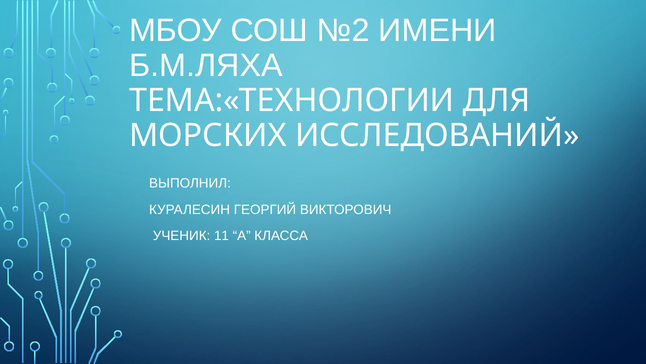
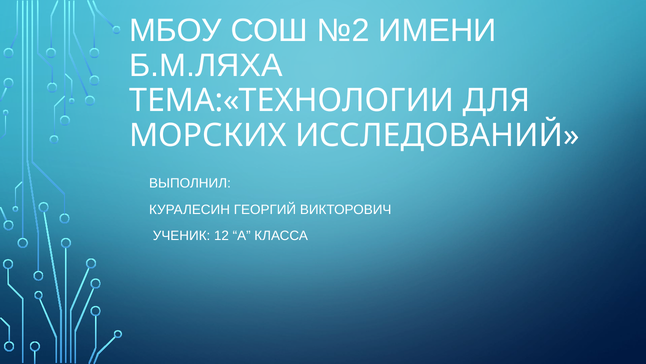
11: 11 -> 12
